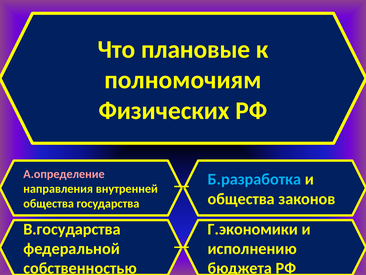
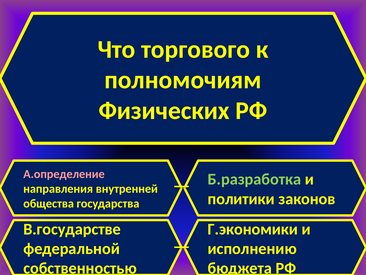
плановые: плановые -> торгового
Б.разработка colour: light blue -> light green
общества at (241, 199): общества -> политики
В.государства: В.государства -> В.государстве
